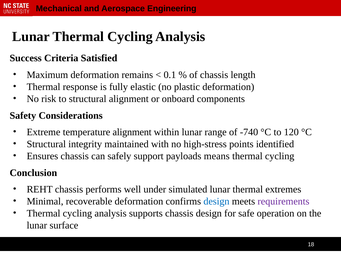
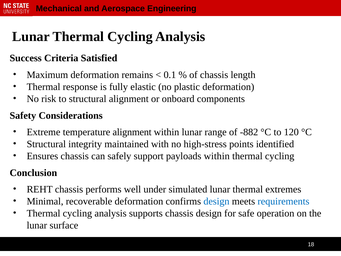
-740: -740 -> -882
payloads means: means -> within
requirements colour: purple -> blue
